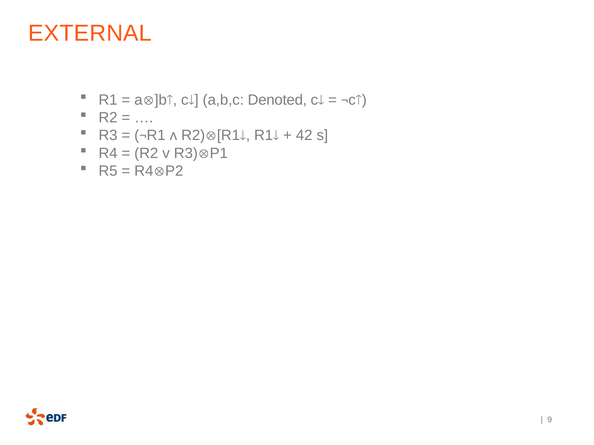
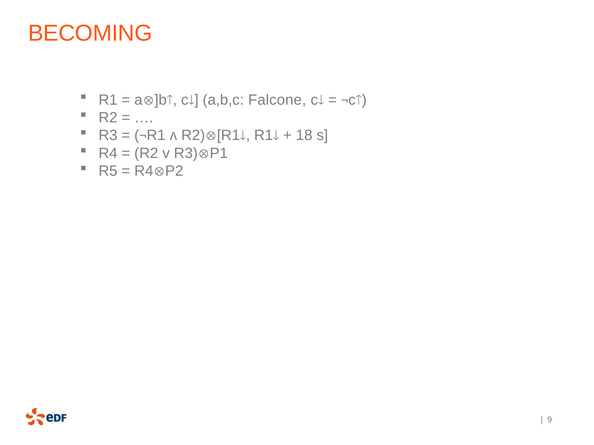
EXTERNAL: EXTERNAL -> BECOMING
Denoted: Denoted -> Falcone
42: 42 -> 18
